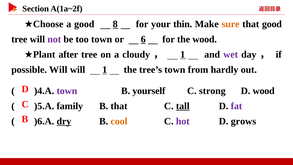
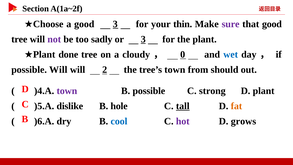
good 8: 8 -> 3
sure colour: orange -> purple
too town: town -> sadly
or 6: 6 -> 3
the wood: wood -> plant
after: after -> done
1 at (183, 54): 1 -> 0
wet colour: purple -> blue
will 1: 1 -> 2
hardly: hardly -> should
B yourself: yourself -> possible
D wood: wood -> plant
family: family -> dislike
B that: that -> hole
fat colour: purple -> orange
dry underline: present -> none
cool colour: orange -> blue
